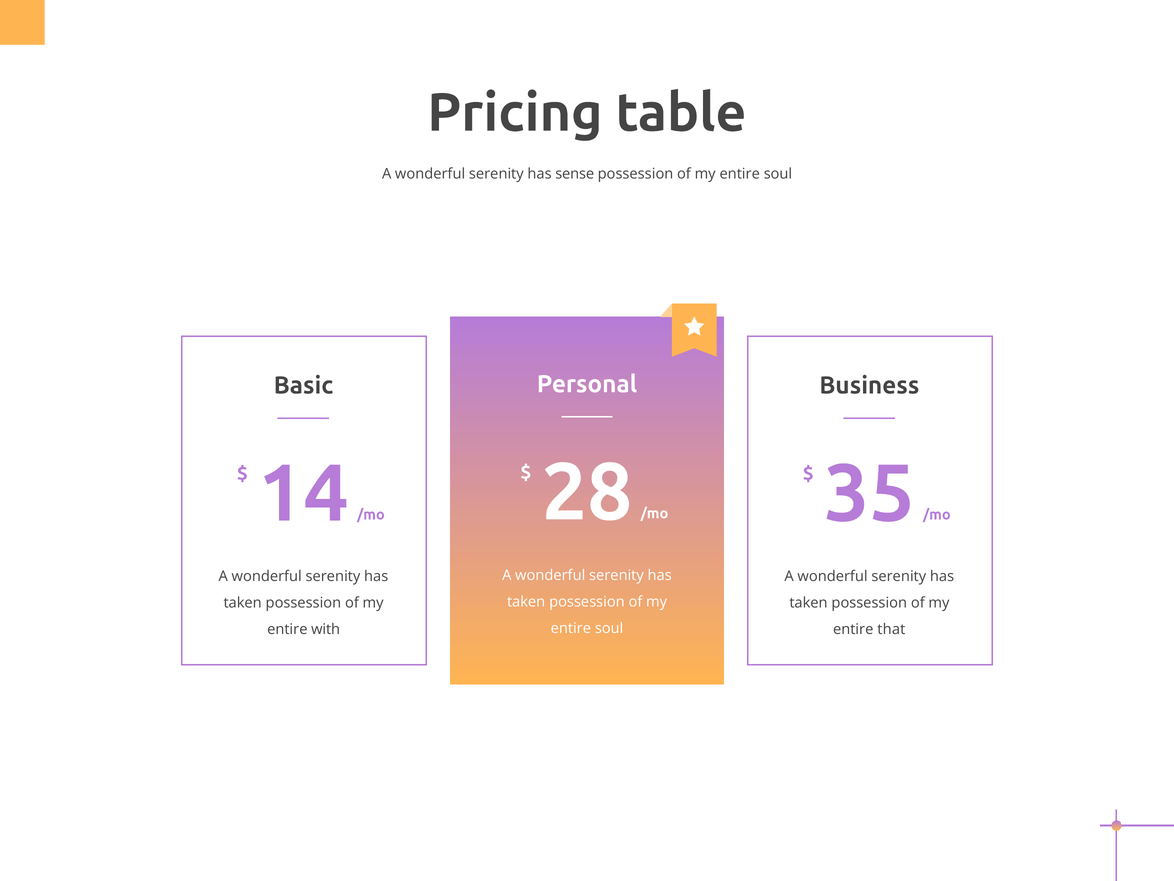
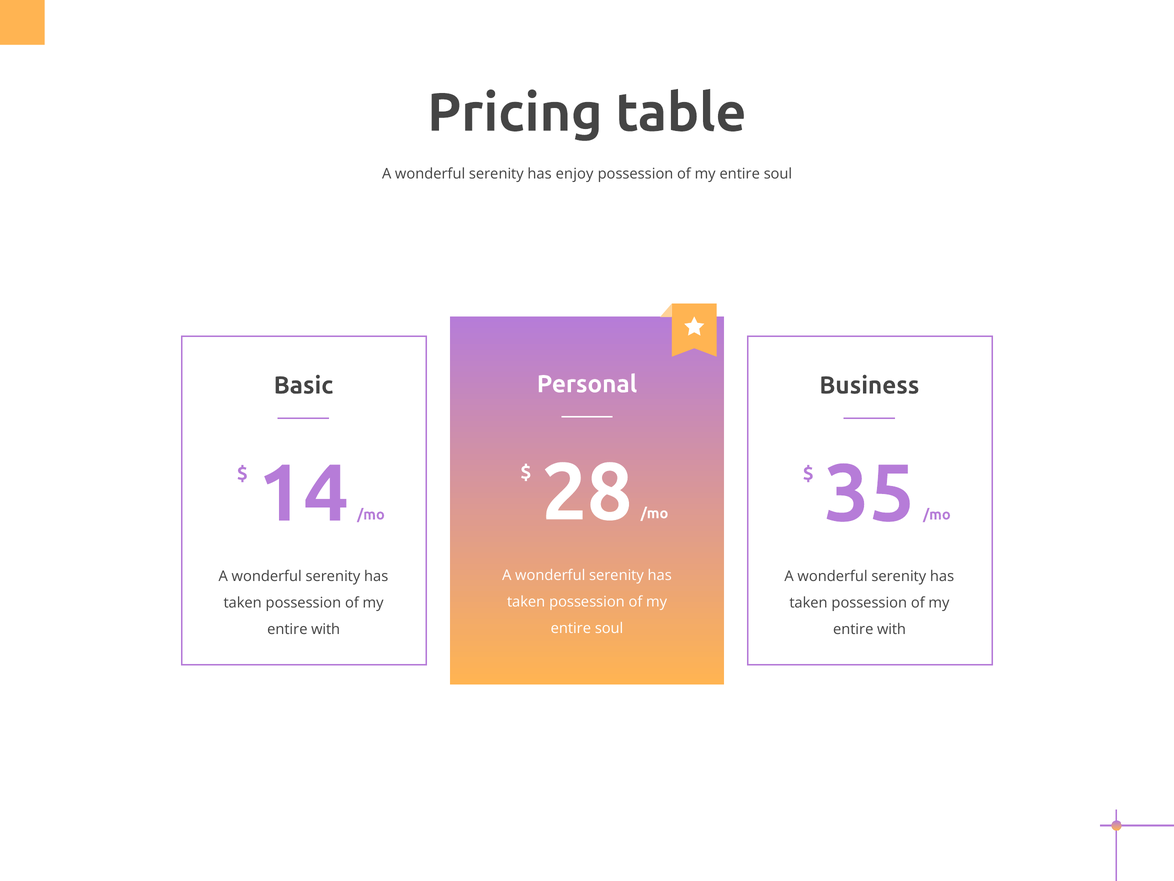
sense: sense -> enjoy
that at (891, 629): that -> with
